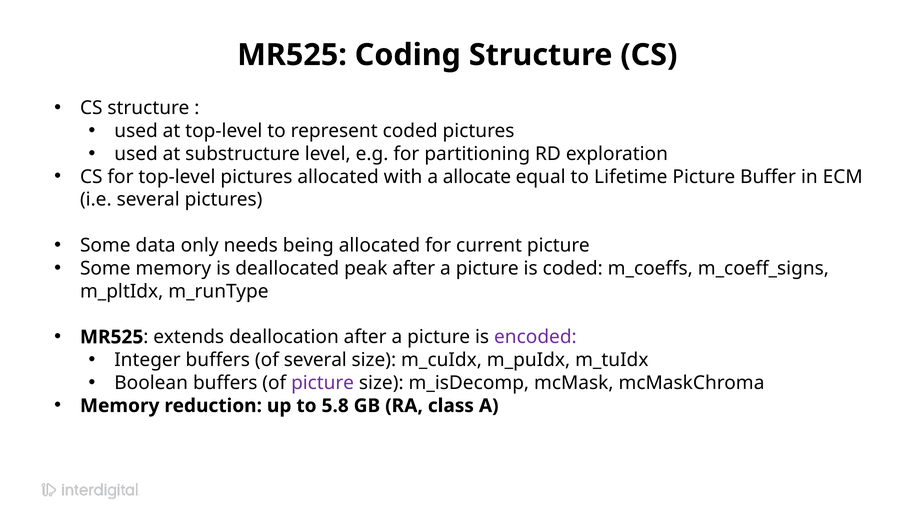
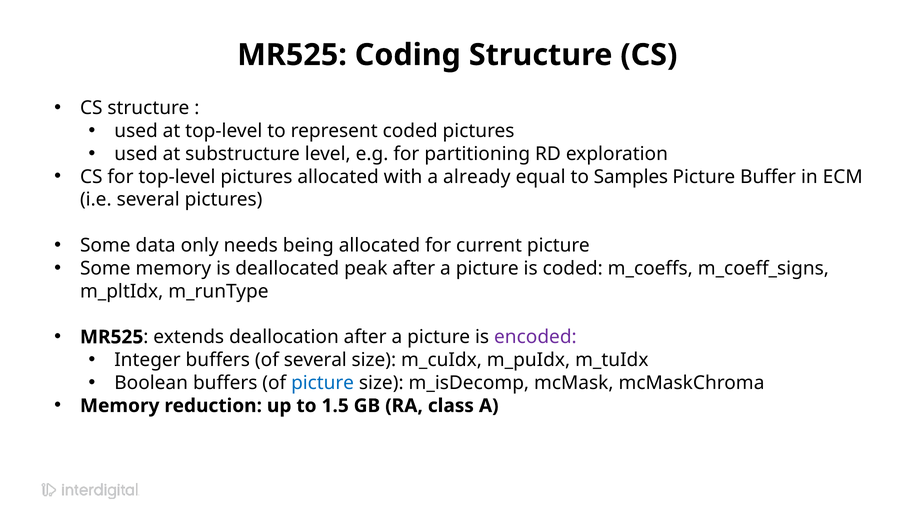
allocate: allocate -> already
Lifetime: Lifetime -> Samples
picture at (323, 383) colour: purple -> blue
5.8: 5.8 -> 1.5
